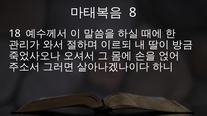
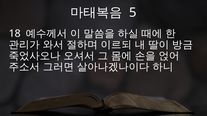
8: 8 -> 5
